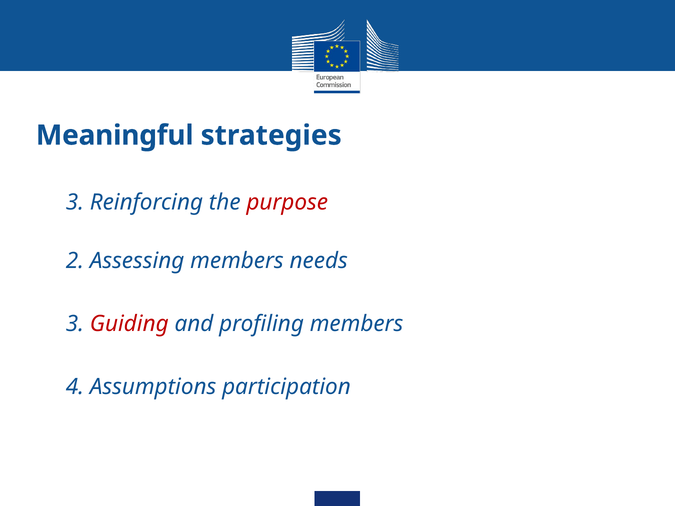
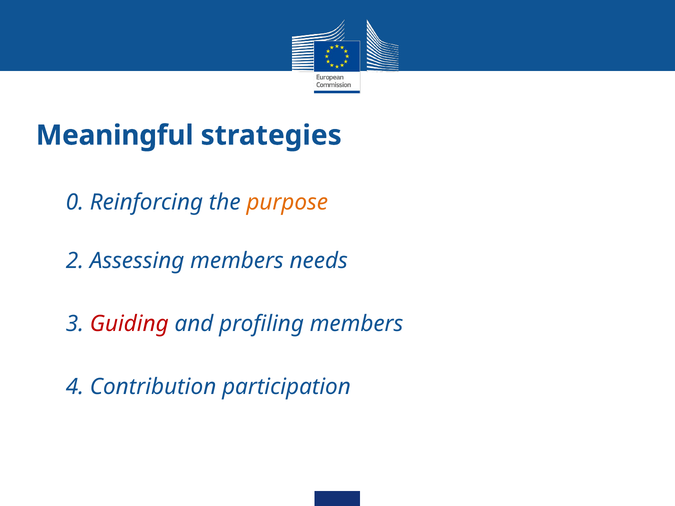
3 at (75, 202): 3 -> 0
purpose colour: red -> orange
Assumptions: Assumptions -> Contribution
